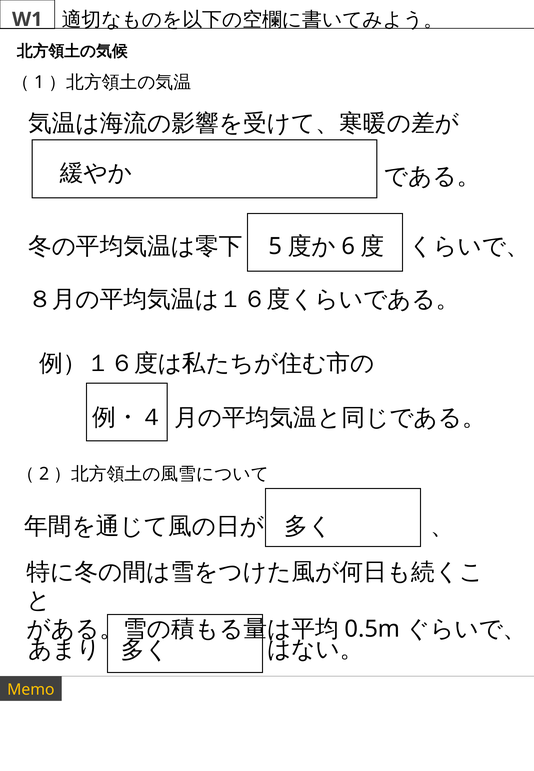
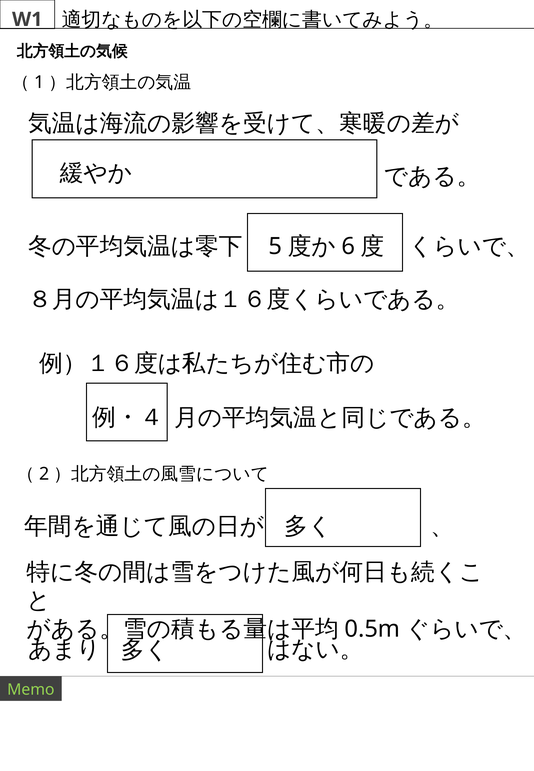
Memo colour: yellow -> light green
